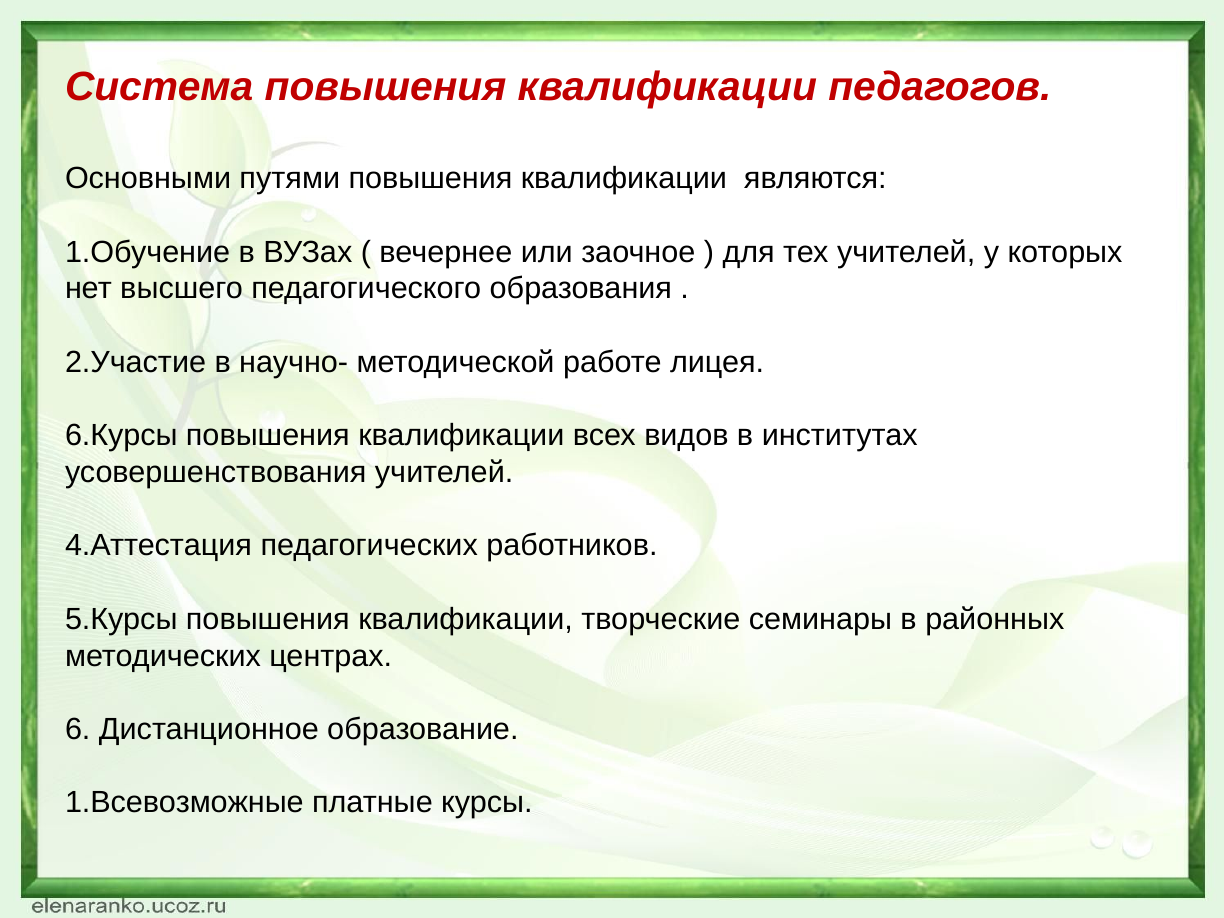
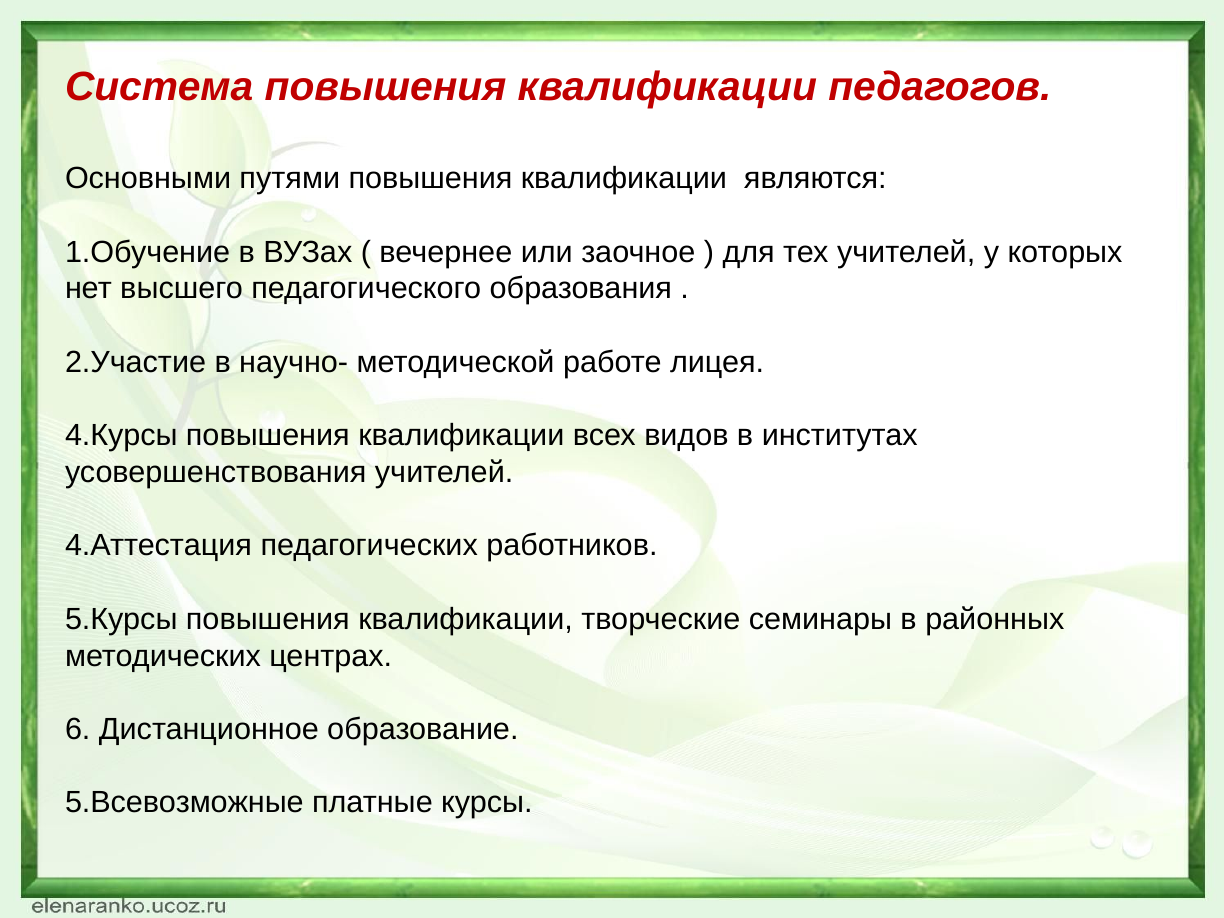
6.Курсы: 6.Курсы -> 4.Курсы
1.Всевозможные: 1.Всевозможные -> 5.Всевозможные
